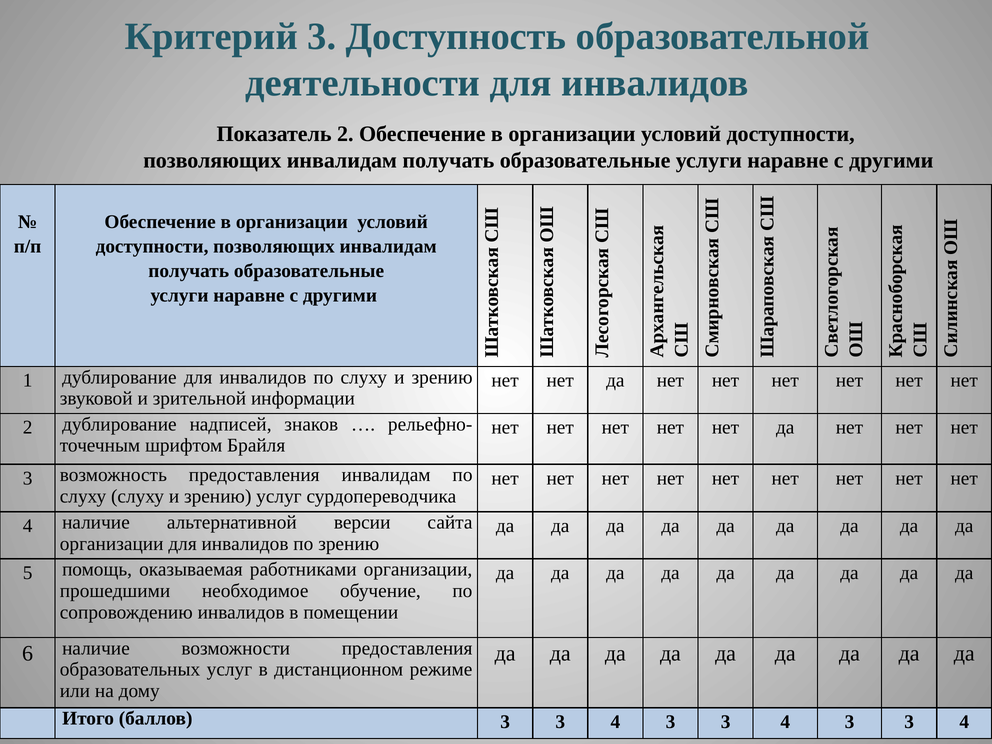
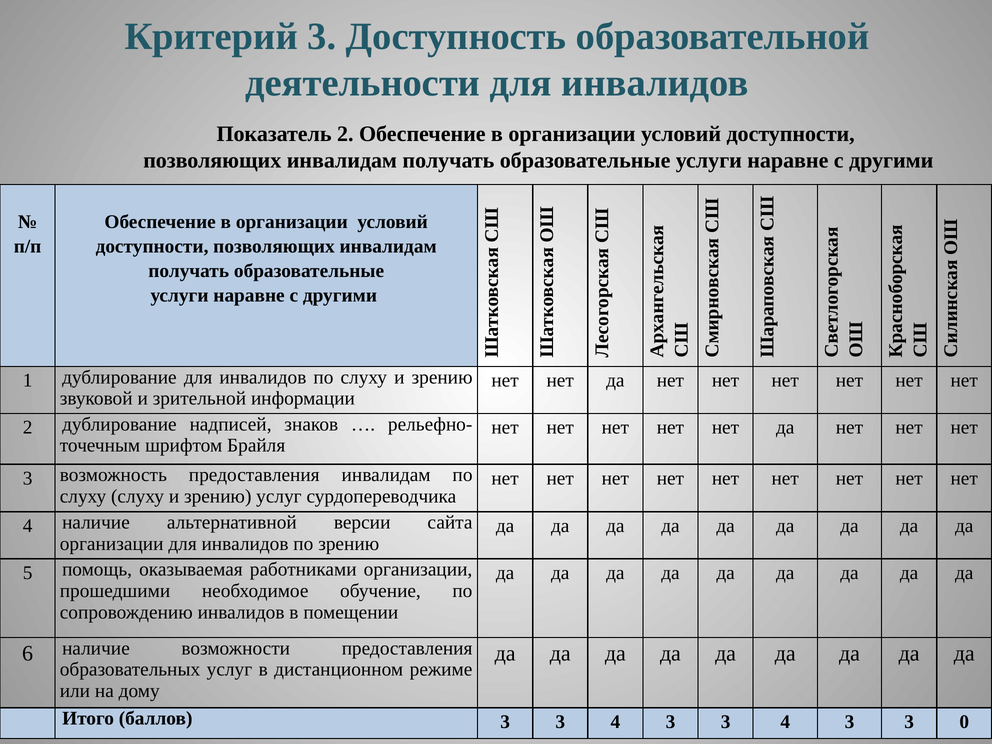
4 at (964, 722): 4 -> 0
